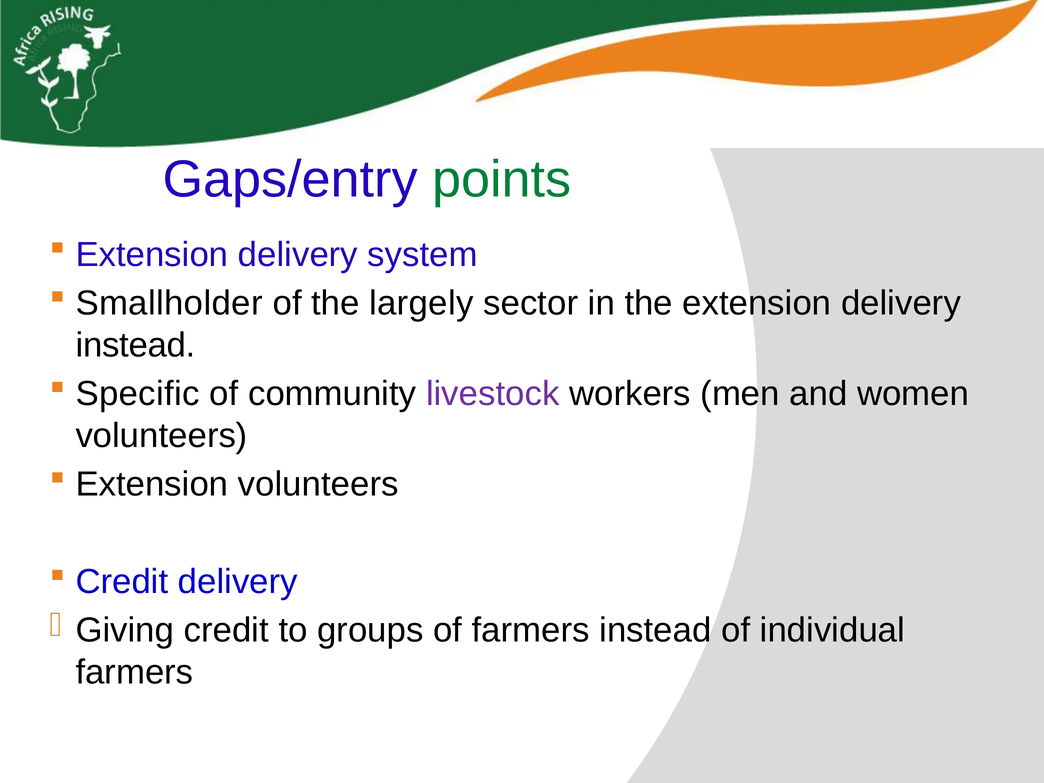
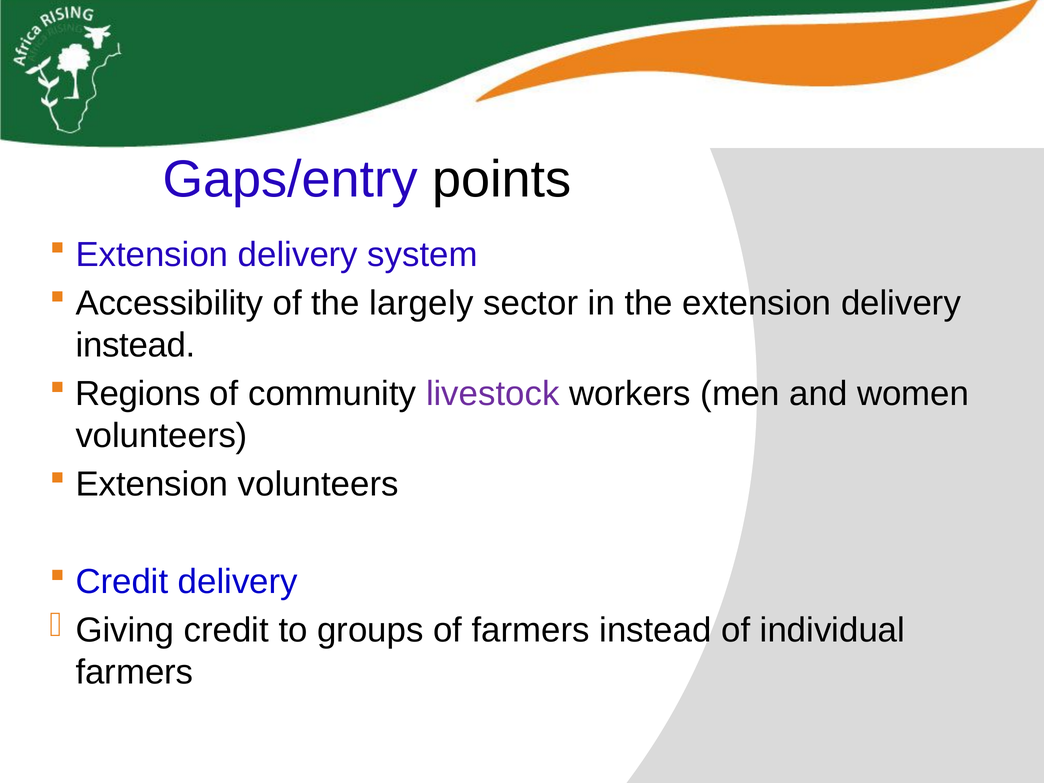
points colour: green -> black
Smallholder: Smallholder -> Accessibility
Specific: Specific -> Regions
